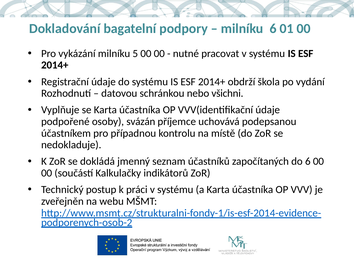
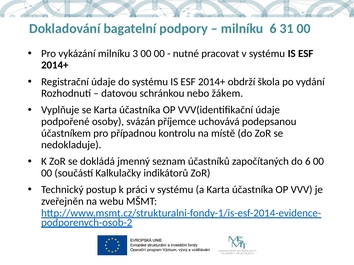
01: 01 -> 31
5: 5 -> 3
všichni: všichni -> žákem
